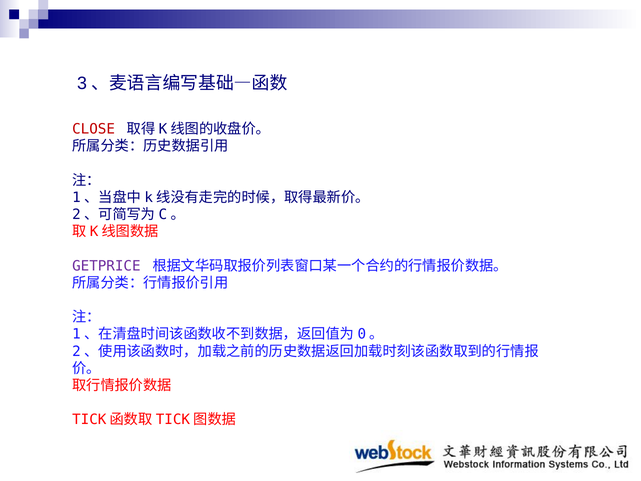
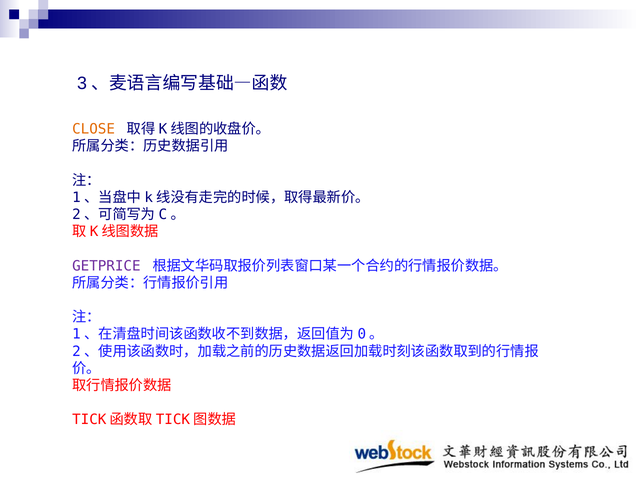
CLOSE colour: red -> orange
